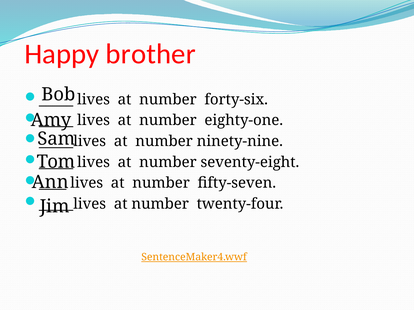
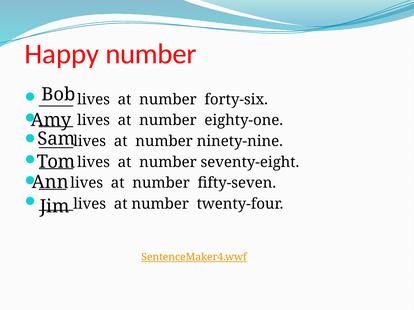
Happy brother: brother -> number
